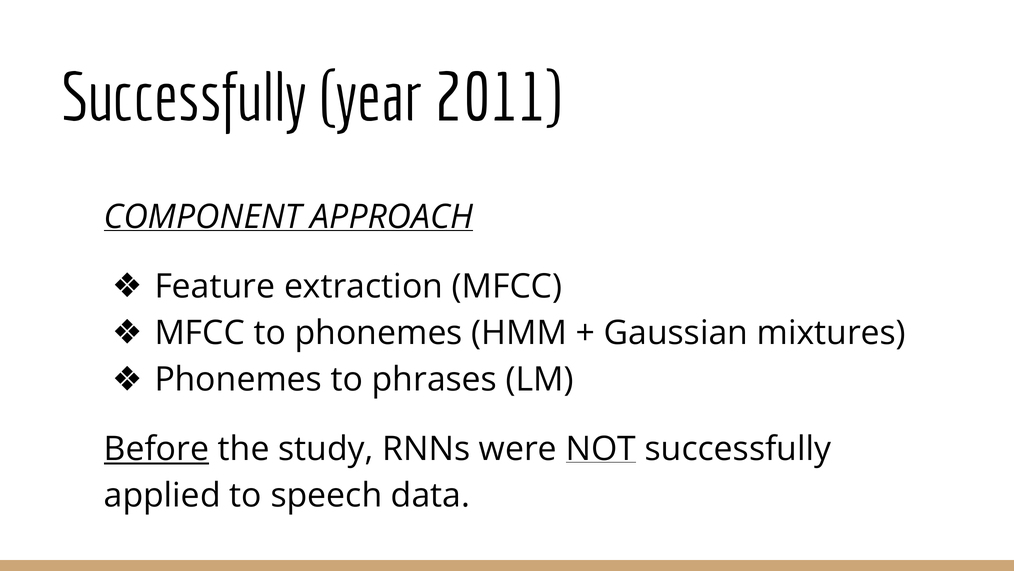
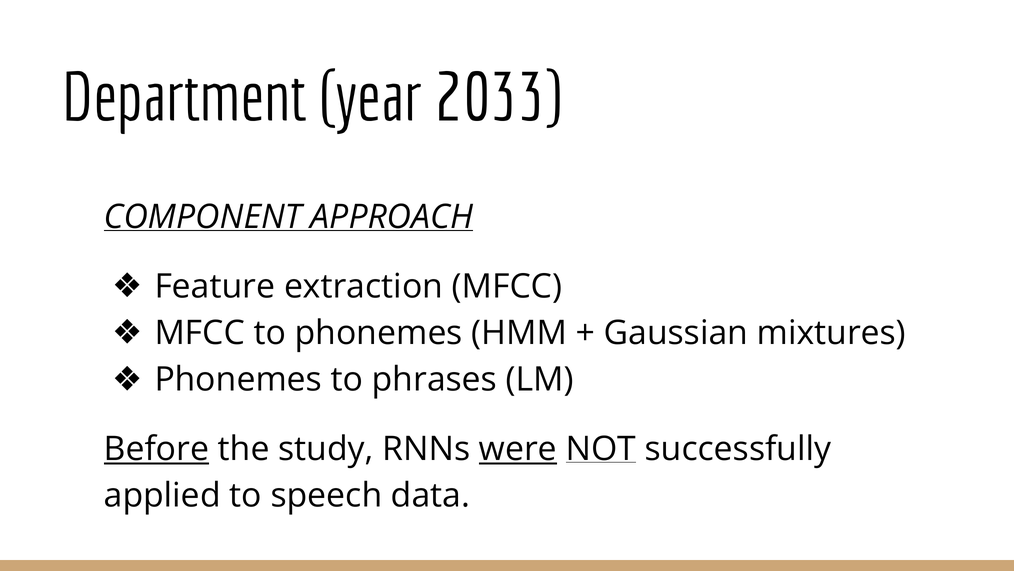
Successfully at (184, 98): Successfully -> Department
2011: 2011 -> 2033
were underline: none -> present
